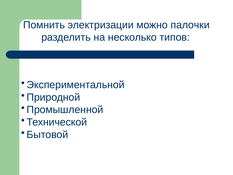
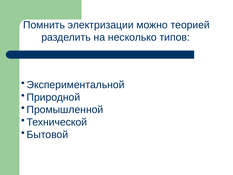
палочки: палочки -> теорией
